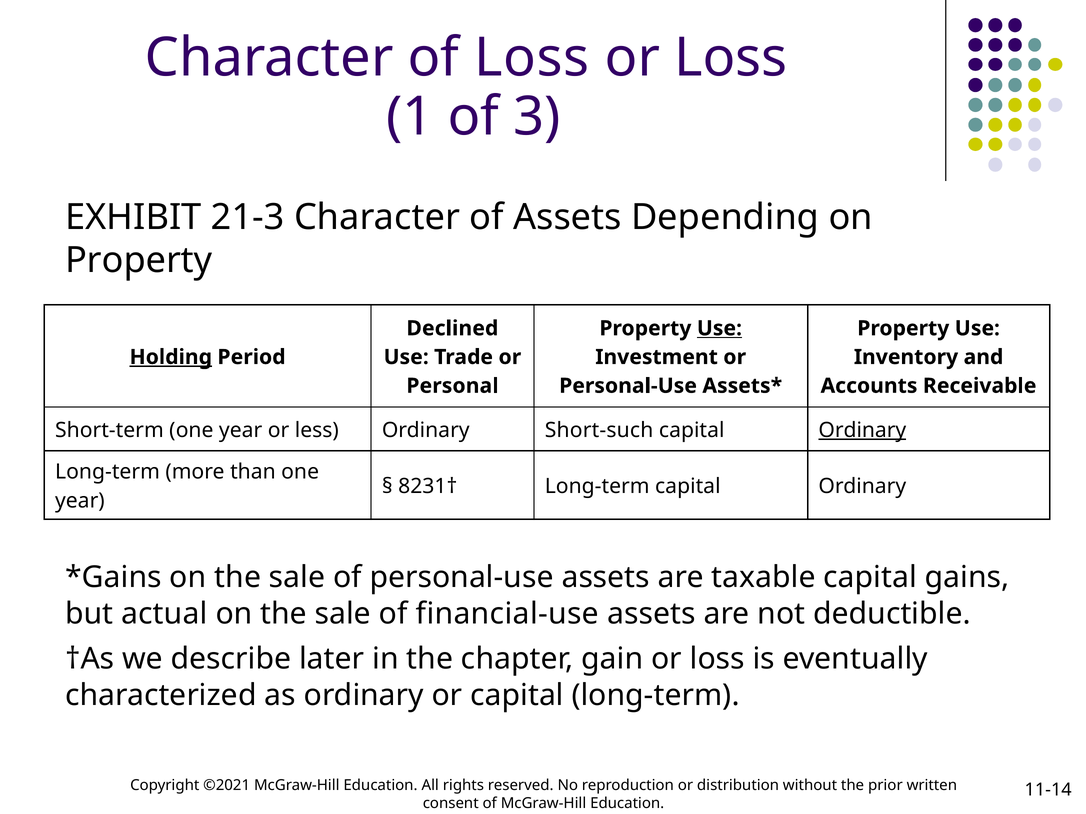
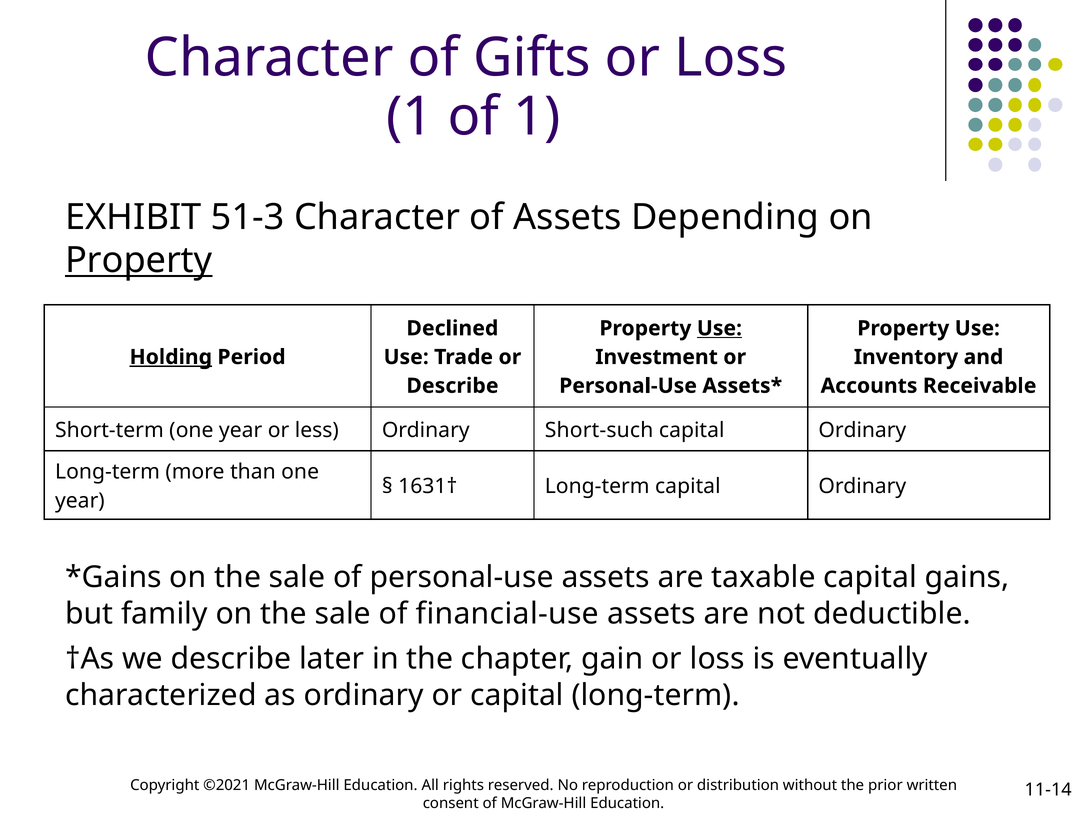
of Loss: Loss -> Gifts
of 3: 3 -> 1
21-3: 21-3 -> 51-3
Property at (139, 261) underline: none -> present
Personal at (452, 386): Personal -> Describe
Ordinary at (862, 430) underline: present -> none
8231†: 8231† -> 1631†
actual: actual -> family
